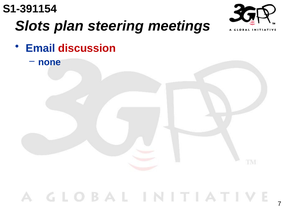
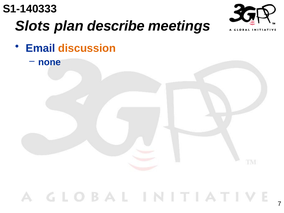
S1-391154: S1-391154 -> S1-140333
steering: steering -> describe
discussion colour: red -> orange
